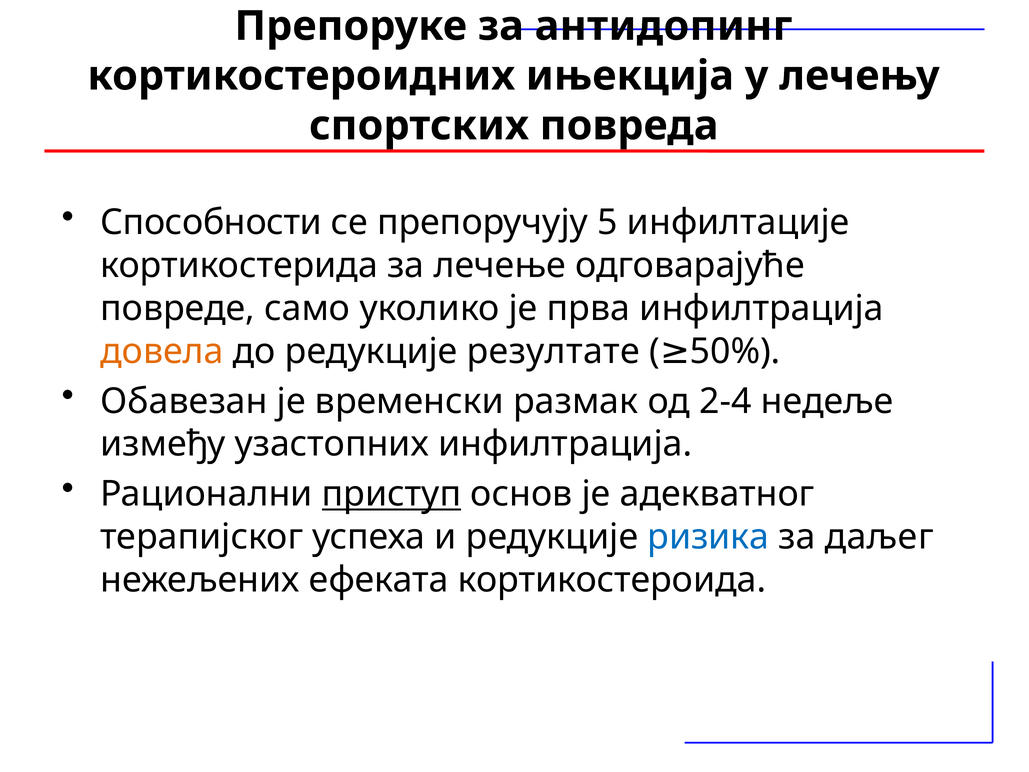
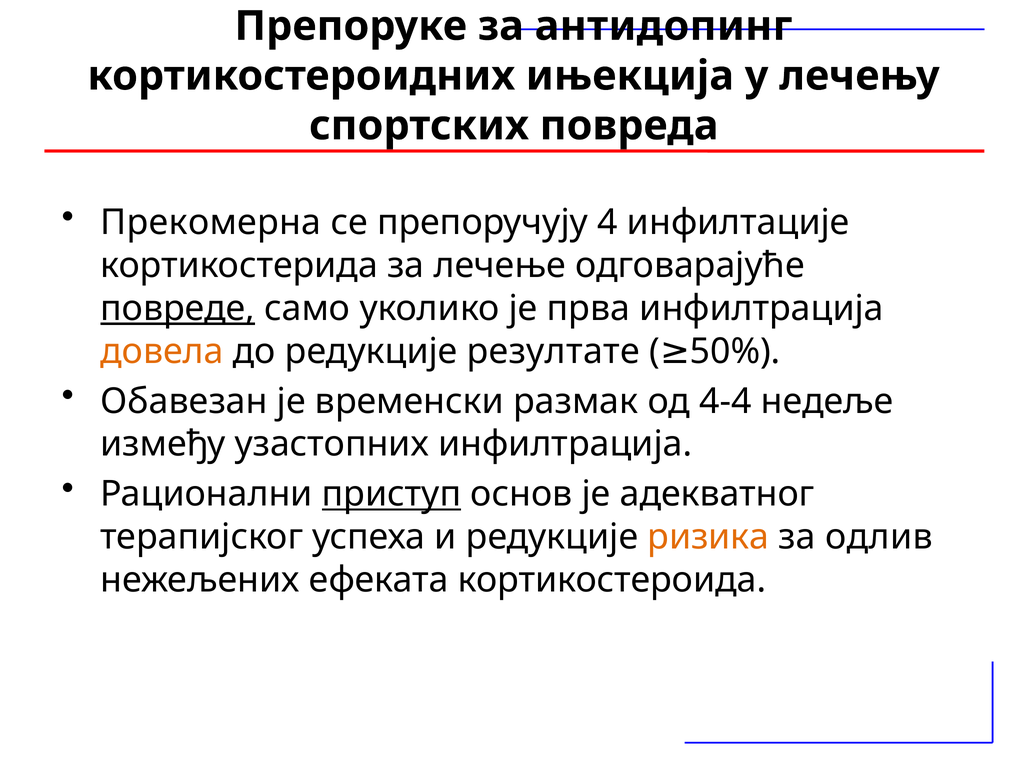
Способности: Способности -> Прекомерна
5: 5 -> 4
повреде underline: none -> present
2-4: 2-4 -> 4-4
ризика colour: blue -> orange
даљег: даљег -> одлив
